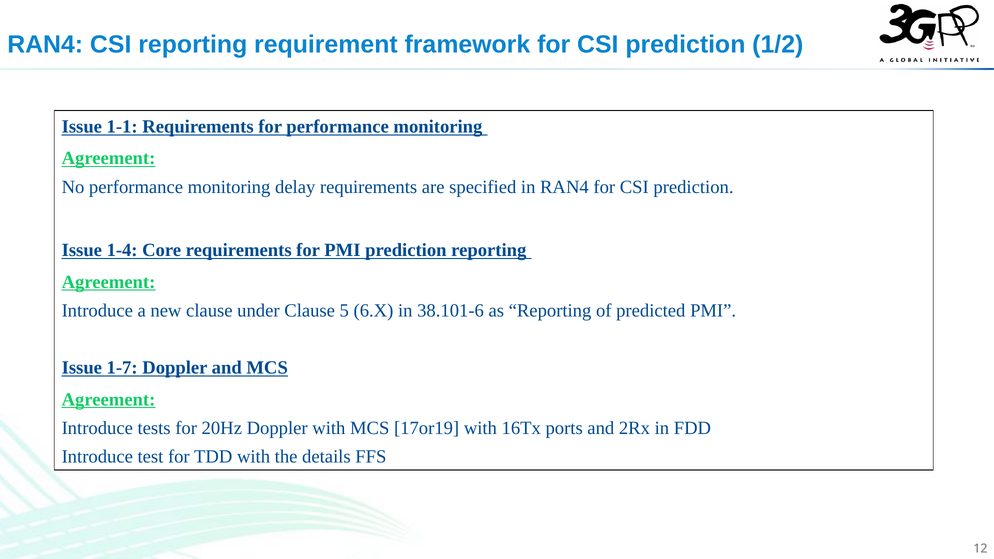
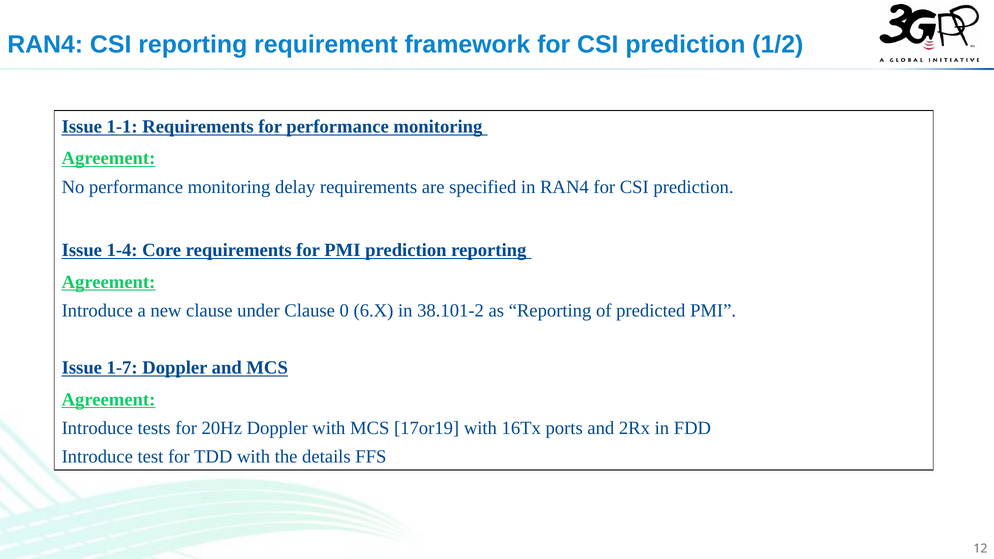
5: 5 -> 0
38.101-6: 38.101-6 -> 38.101-2
